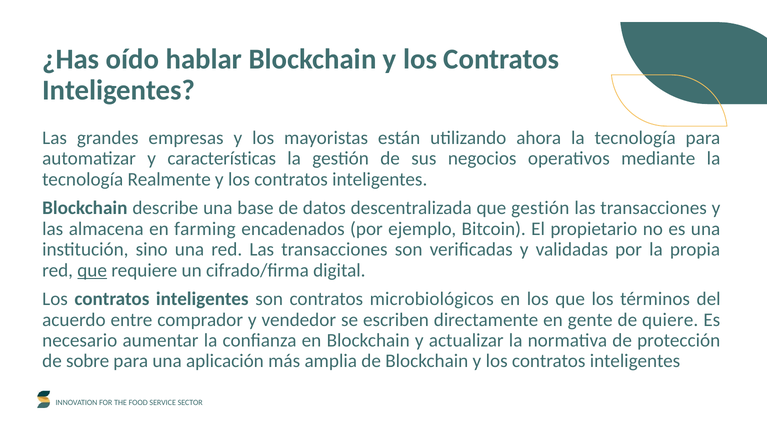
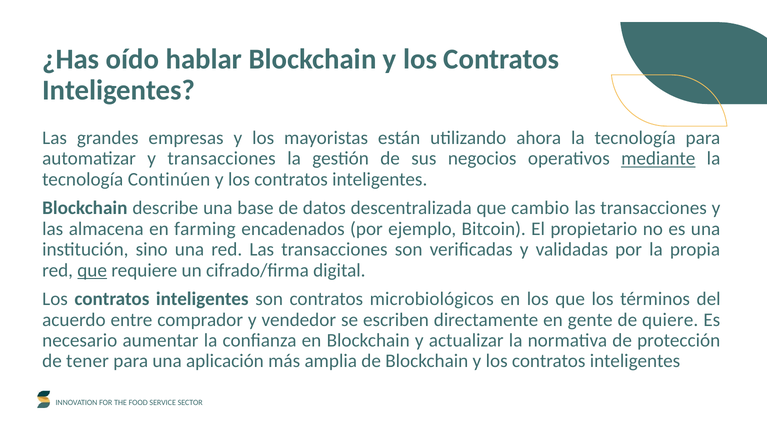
y características: características -> transacciones
mediante underline: none -> present
Realmente: Realmente -> Continúen
que gestión: gestión -> cambio
sobre: sobre -> tener
